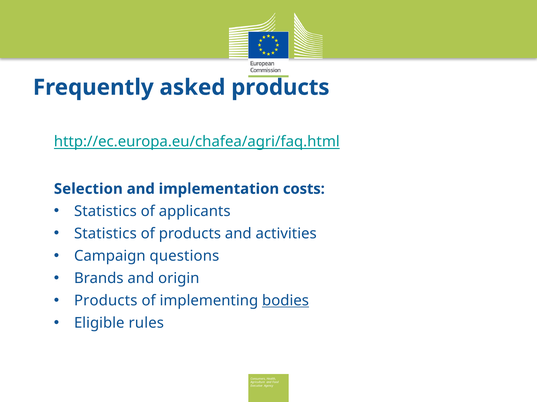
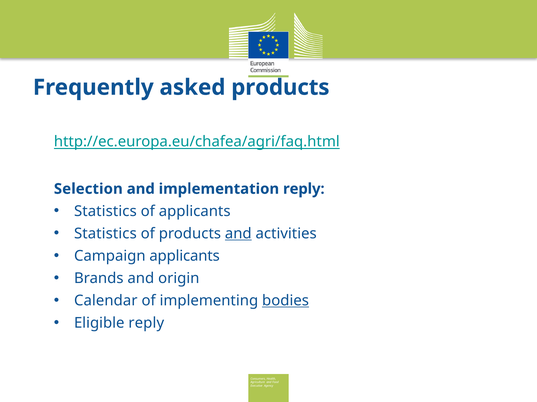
implementation costs: costs -> reply
and at (238, 234) underline: none -> present
Campaign questions: questions -> applicants
Products at (106, 301): Products -> Calendar
Eligible rules: rules -> reply
